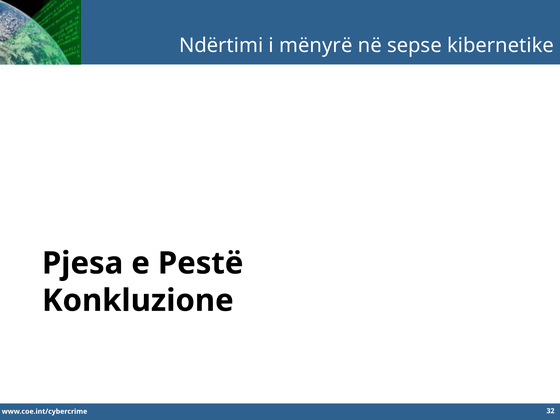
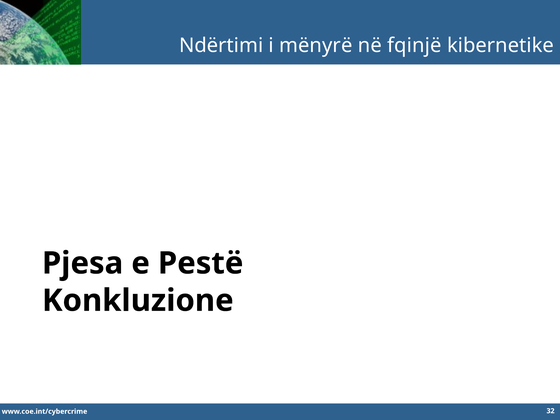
sepse: sepse -> fqinjë
